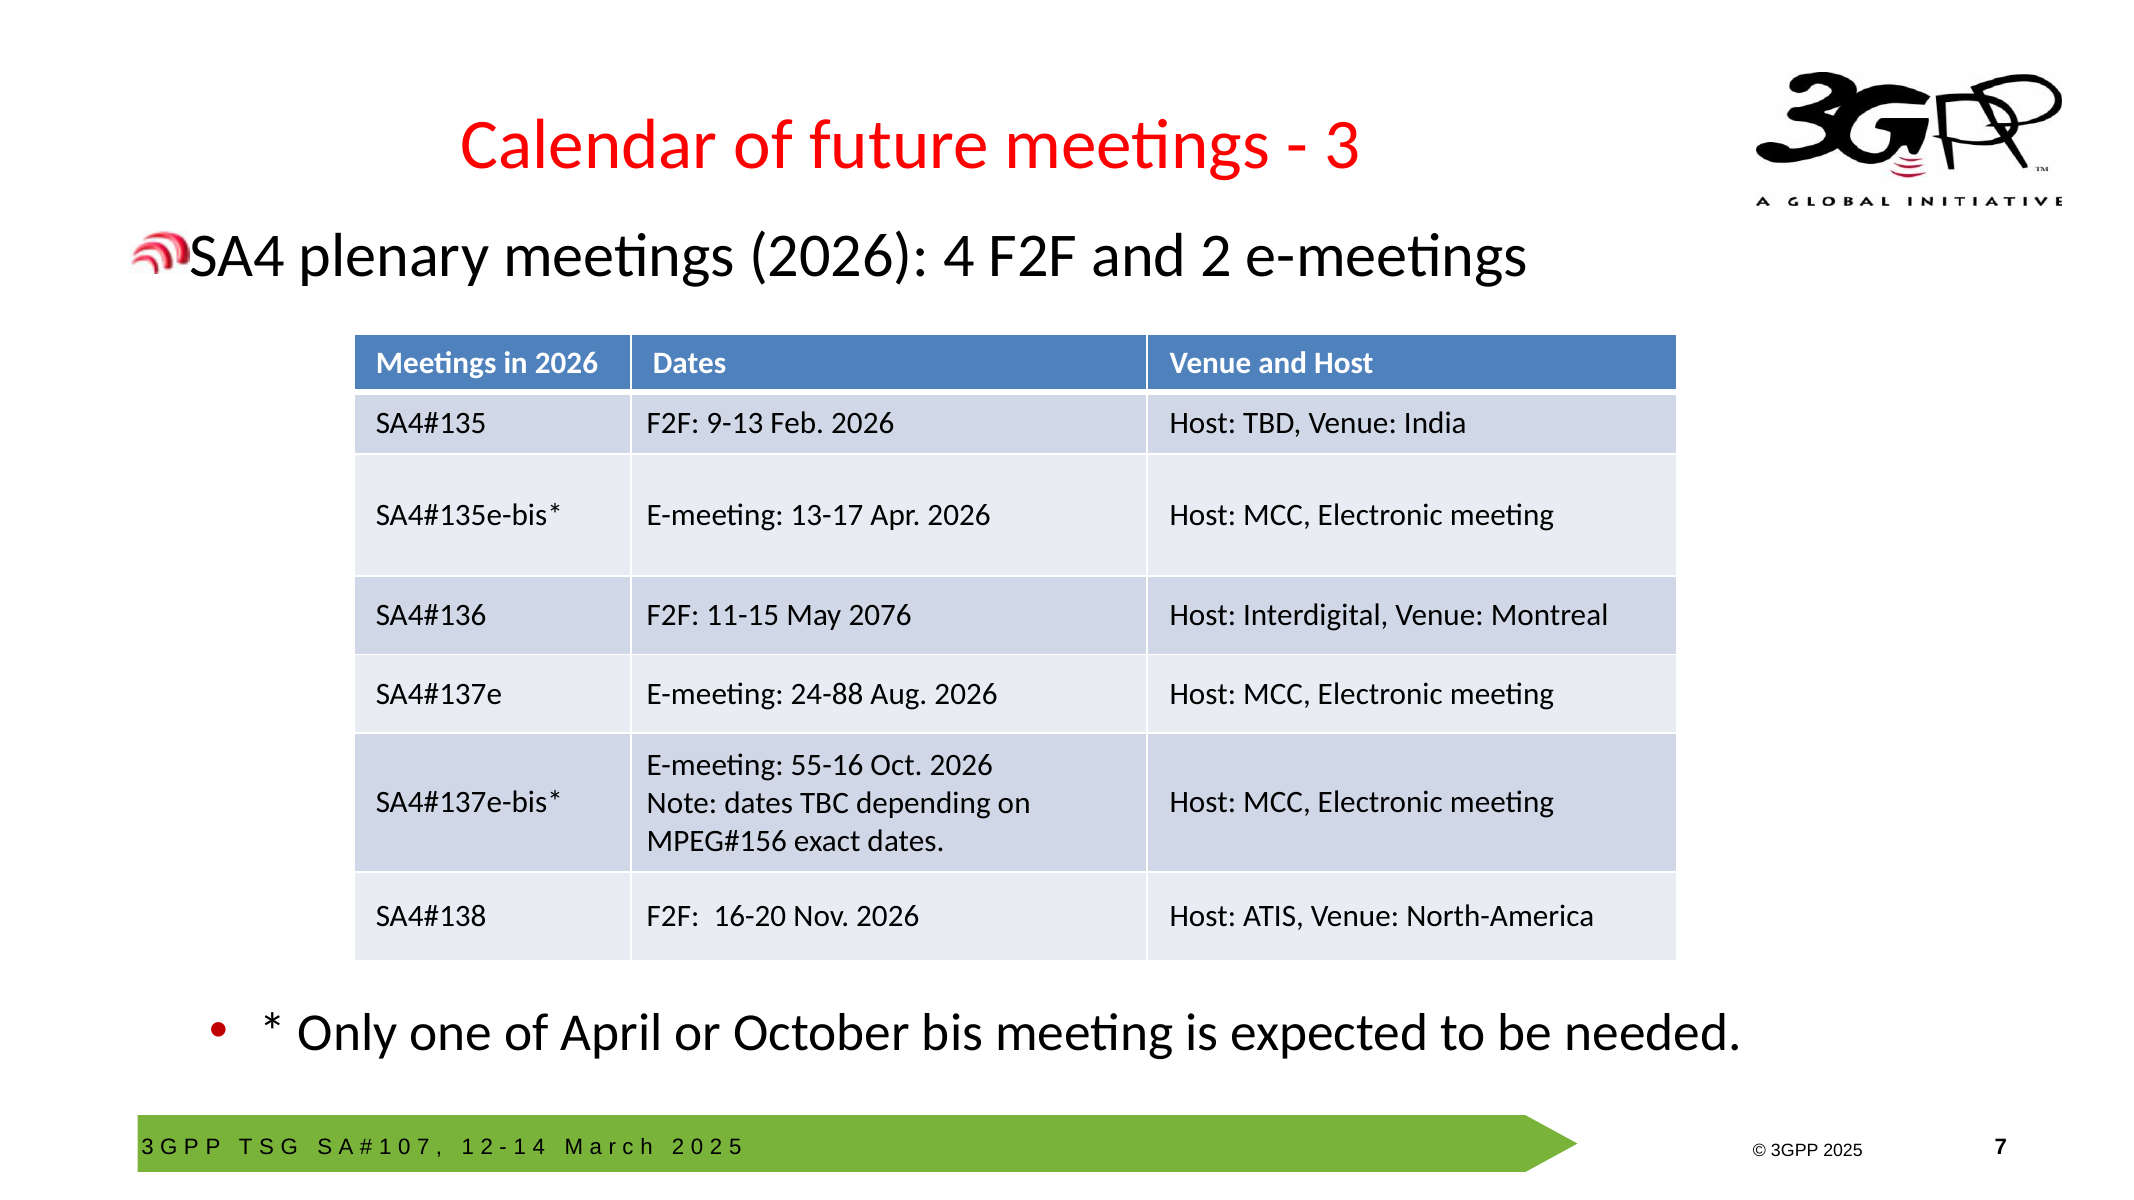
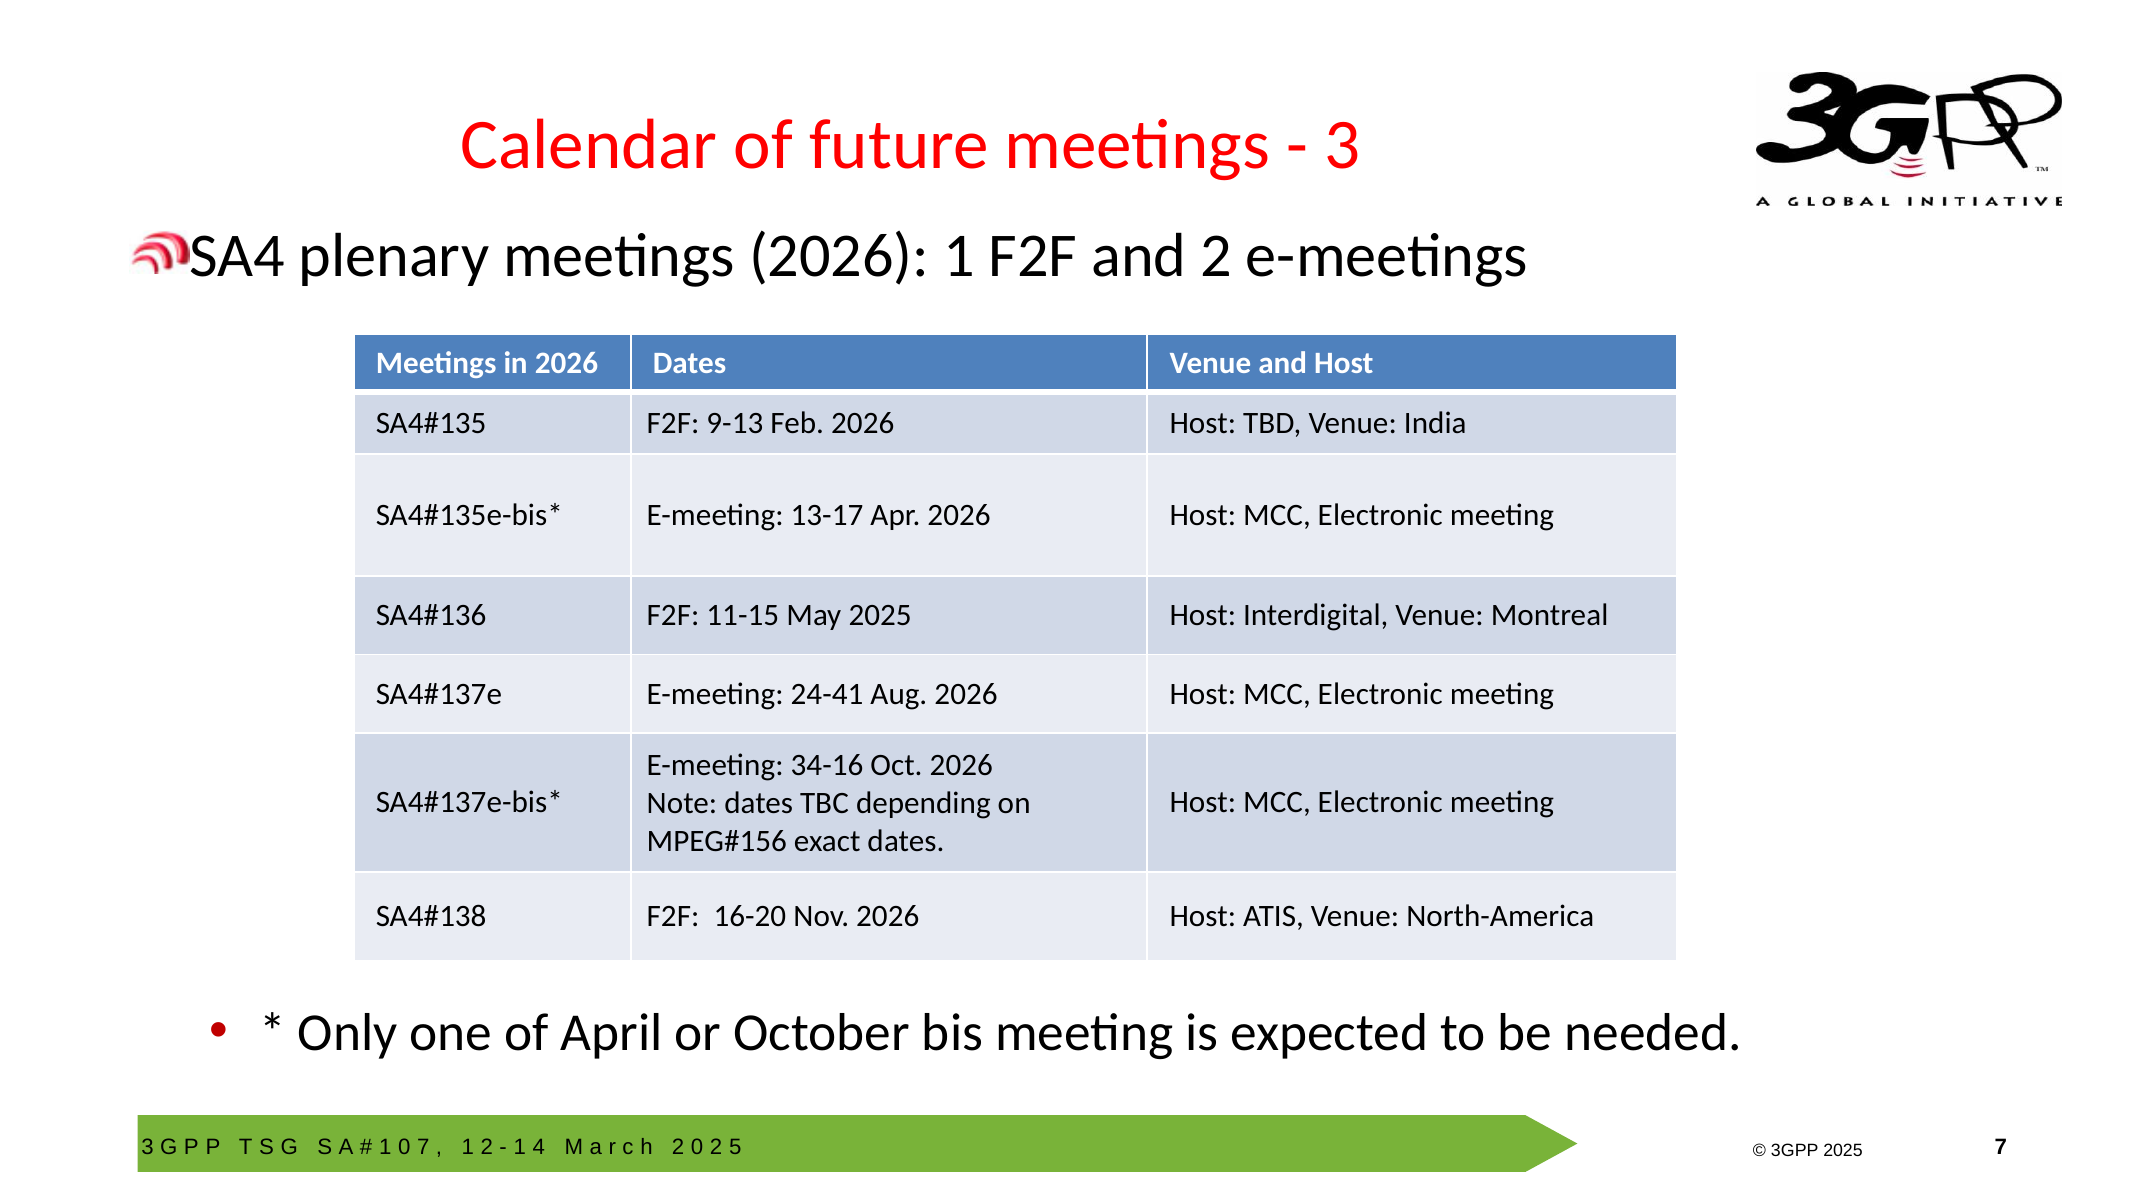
2026 4: 4 -> 1
May 2076: 2076 -> 2025
24-88: 24-88 -> 24-41
55-16: 55-16 -> 34-16
